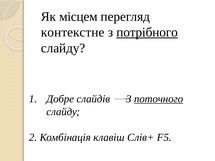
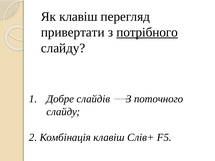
Як місцем: місцем -> клавіш
контекстне: контекстне -> привертати
поточного underline: present -> none
